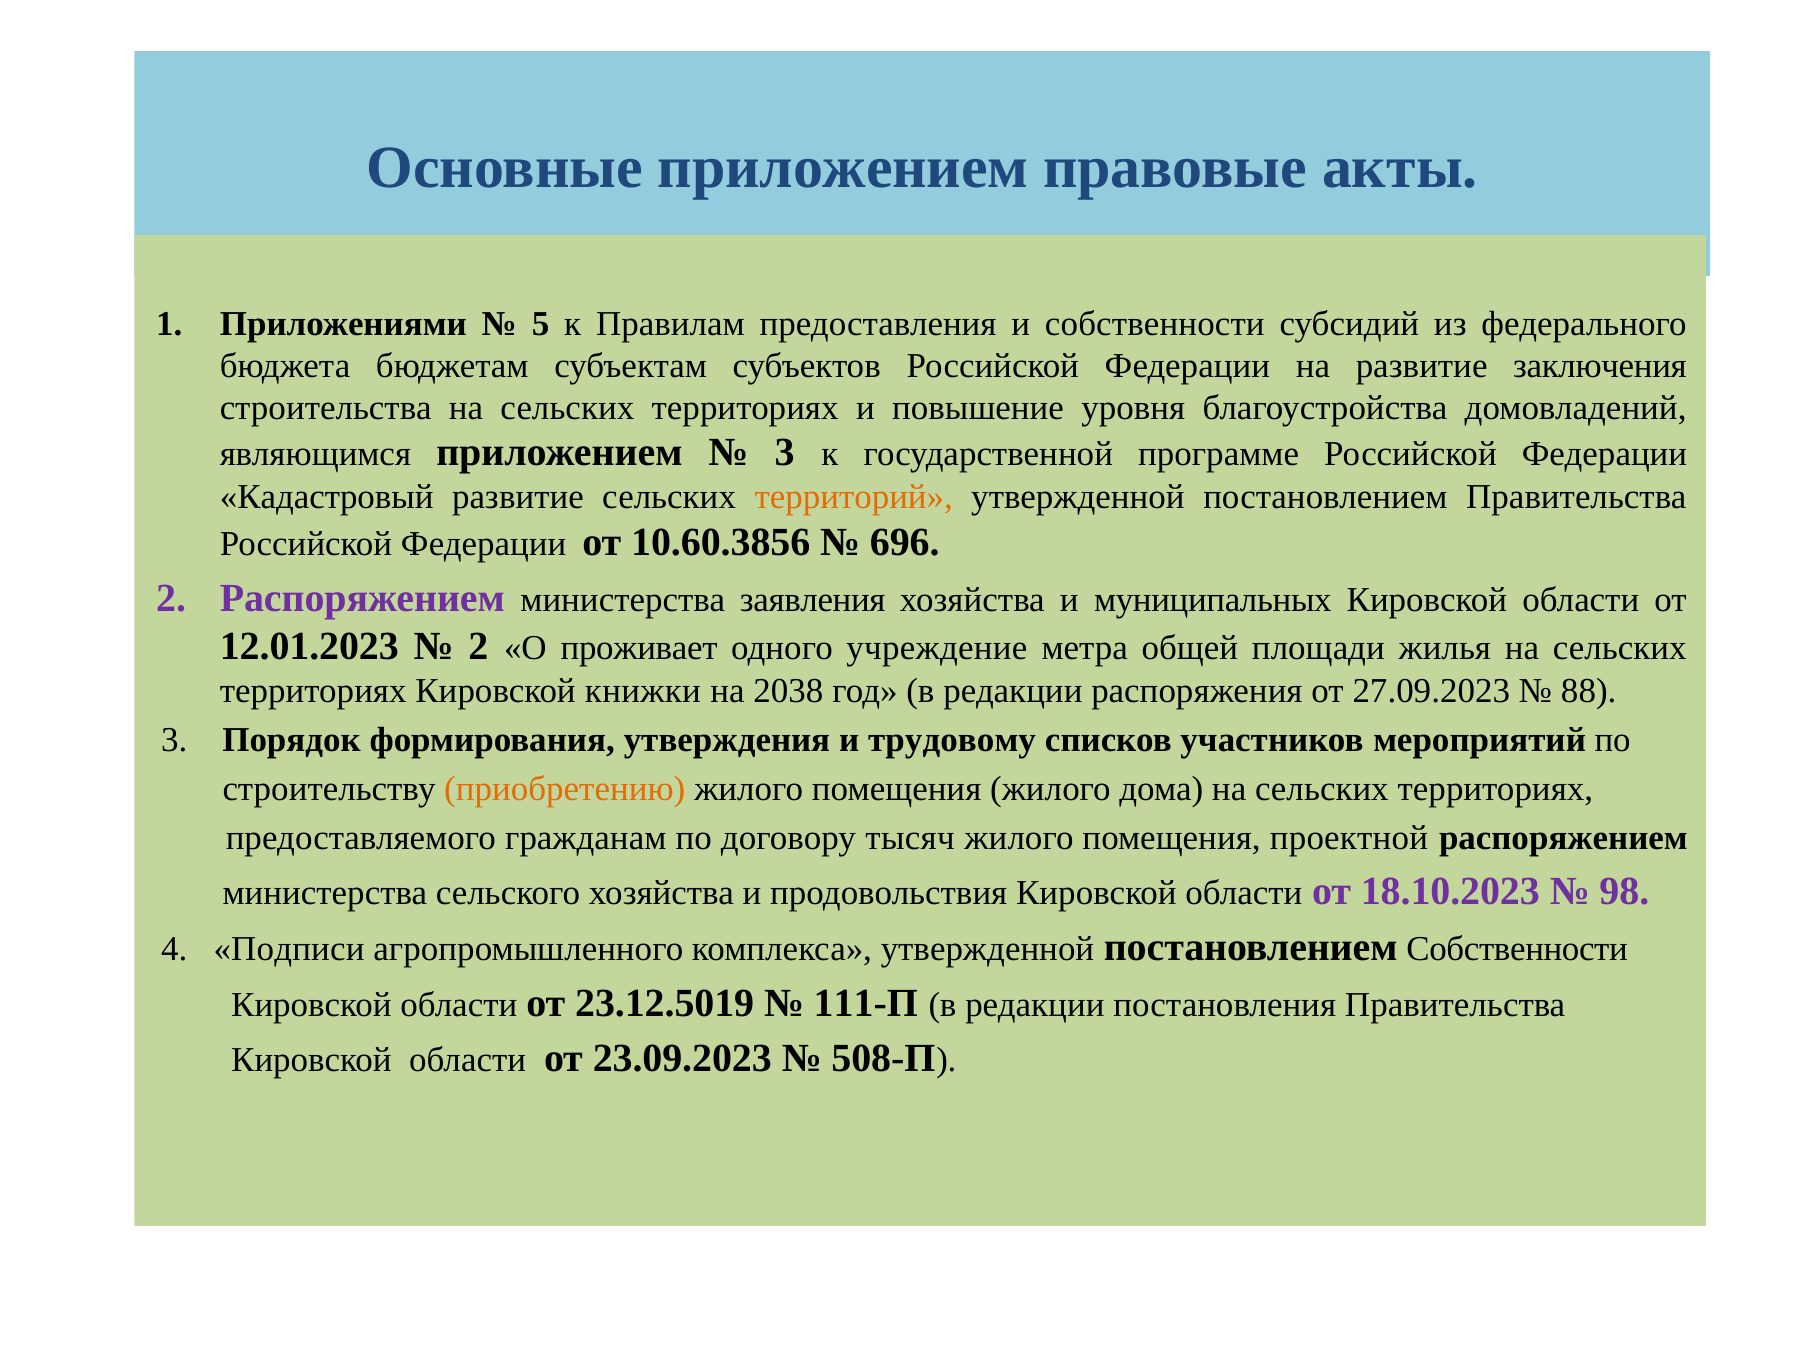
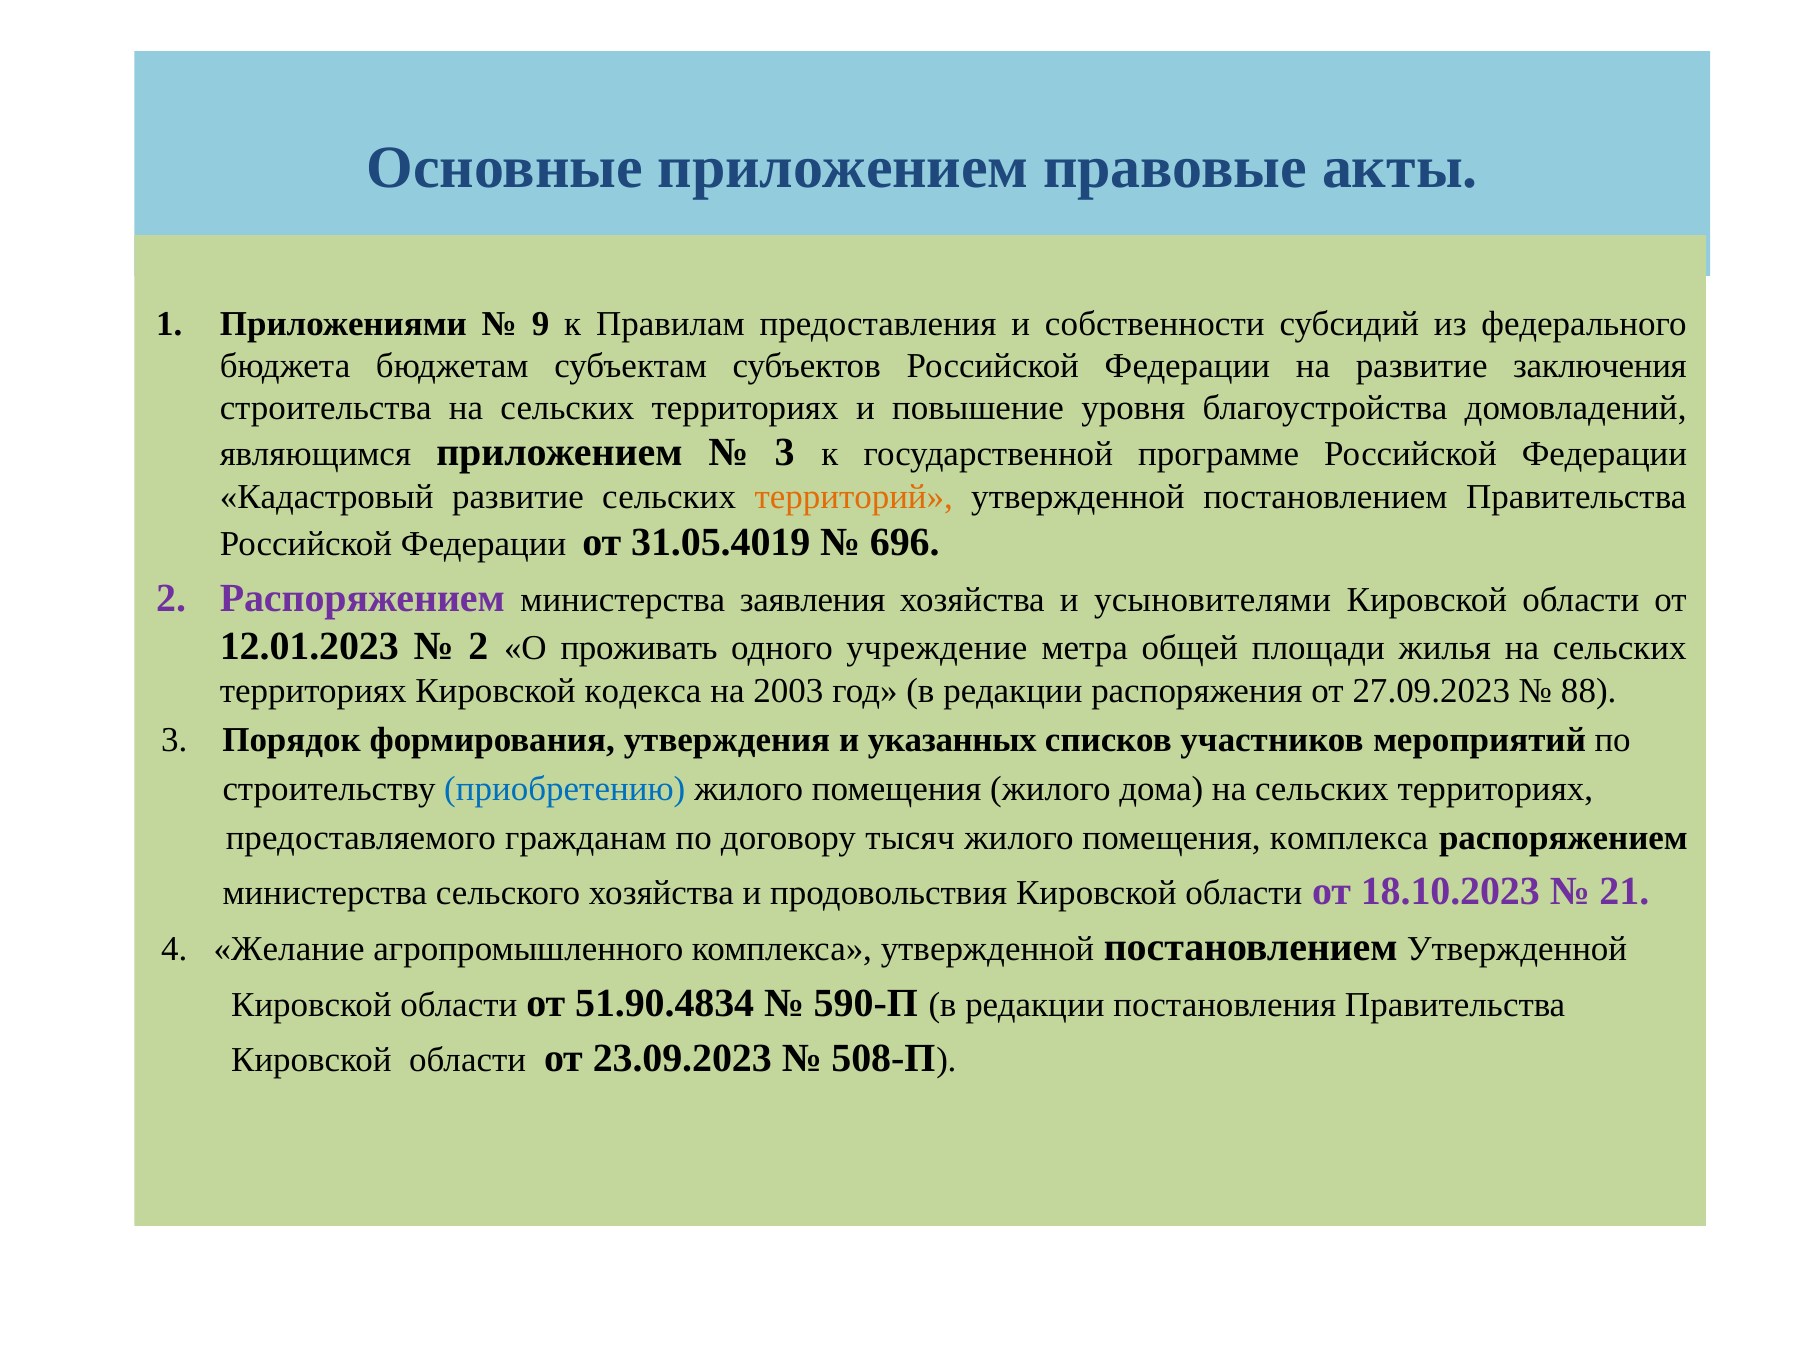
5: 5 -> 9
10.60.3856: 10.60.3856 -> 31.05.4019
муниципальных: муниципальных -> усыновителями
проживает: проживает -> проживать
книжки: книжки -> кодекса
2038: 2038 -> 2003
трудовому: трудовому -> указанных
приобретению colour: orange -> blue
помещения проектной: проектной -> комплекса
98: 98 -> 21
Подписи: Подписи -> Желание
постановлением Собственности: Собственности -> Утвержденной
23.12.5019: 23.12.5019 -> 51.90.4834
111-П: 111-П -> 590-П
